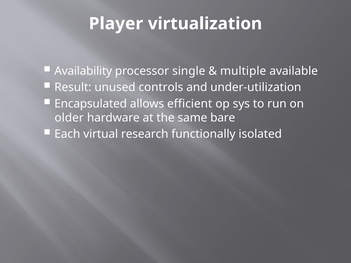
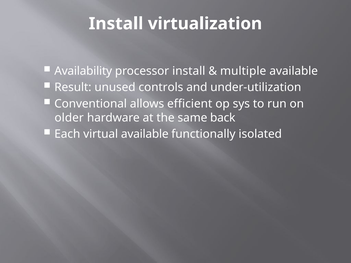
Player at (116, 24): Player -> Install
processor single: single -> install
Encapsulated: Encapsulated -> Conventional
bare: bare -> back
virtual research: research -> available
